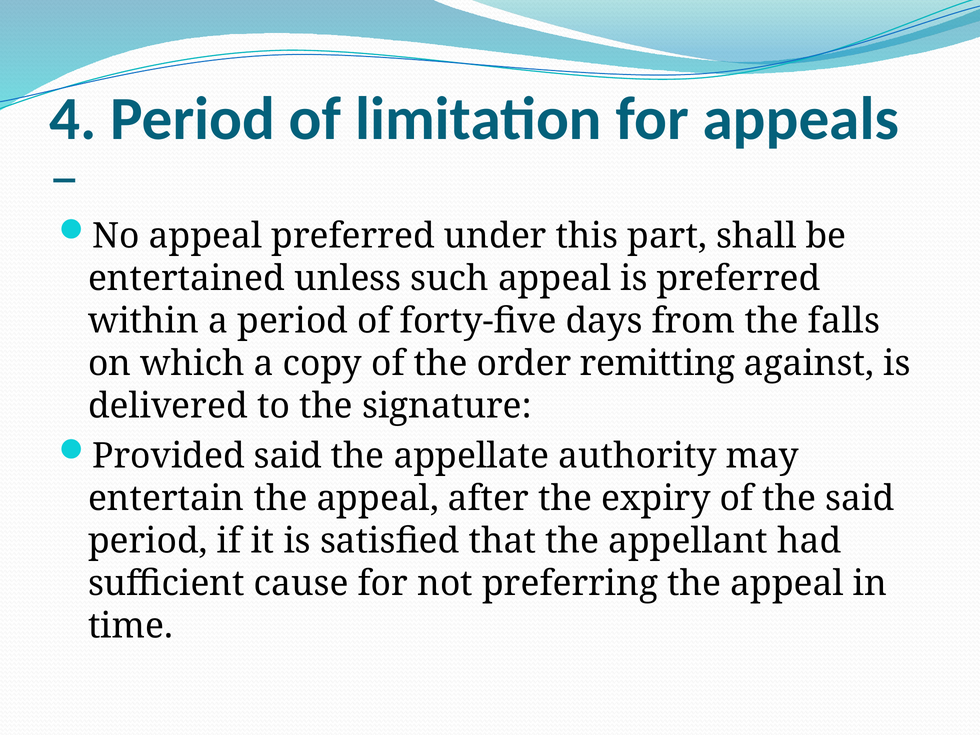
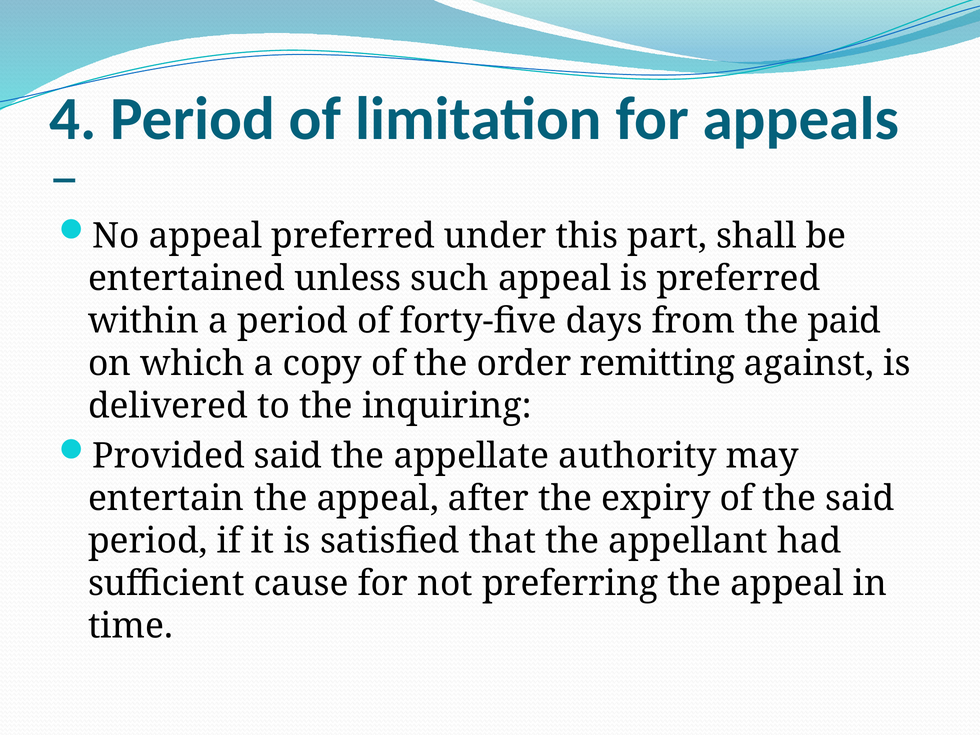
falls: falls -> paid
signature: signature -> inquiring
